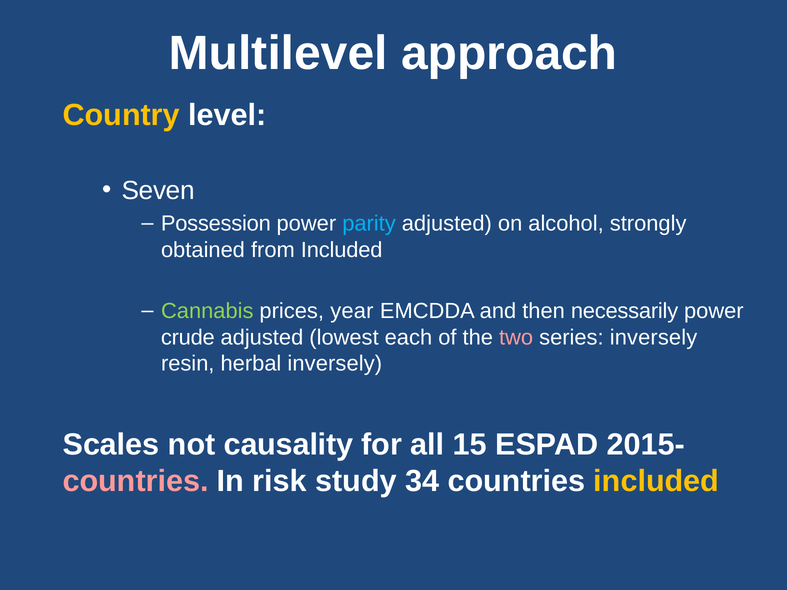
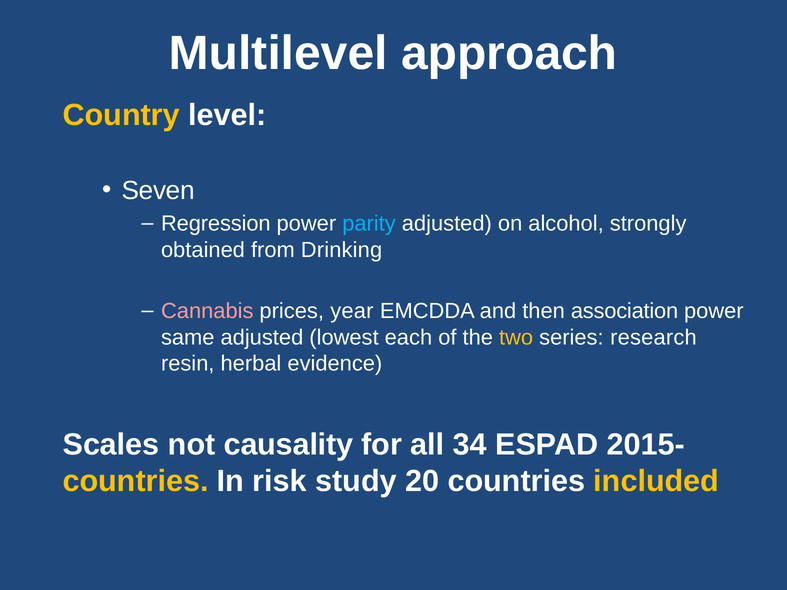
Possession: Possession -> Regression
from Included: Included -> Drinking
Cannabis colour: light green -> pink
necessarily: necessarily -> association
crude: crude -> same
two colour: pink -> yellow
series inversely: inversely -> research
herbal inversely: inversely -> evidence
15: 15 -> 34
countries at (136, 482) colour: pink -> yellow
34: 34 -> 20
